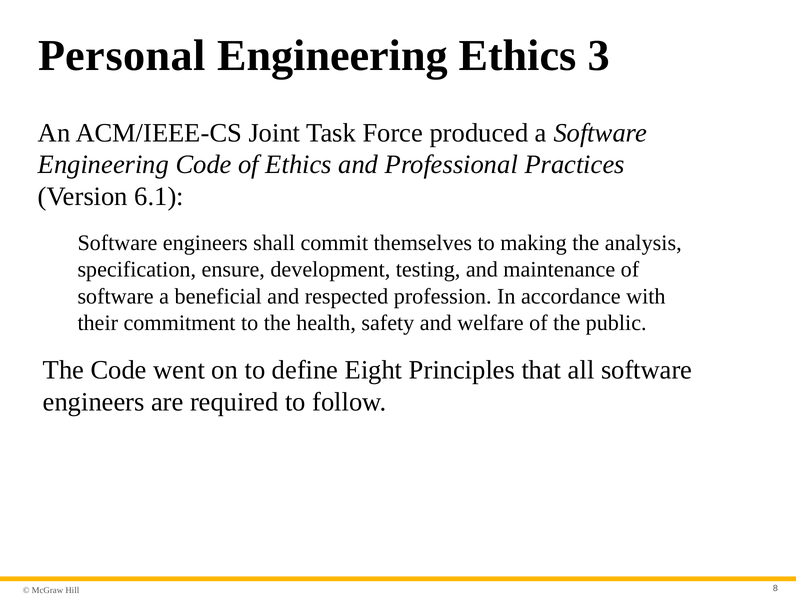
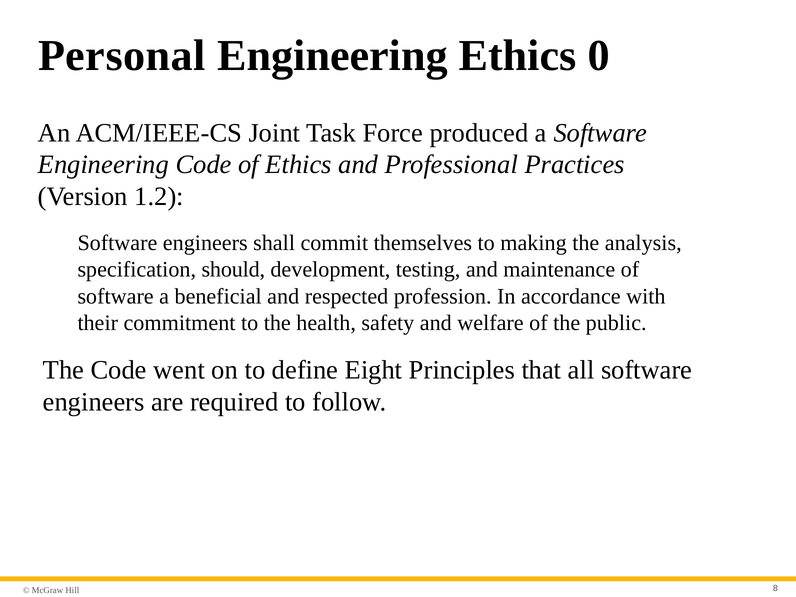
3: 3 -> 0
6.1: 6.1 -> 1.2
ensure: ensure -> should
